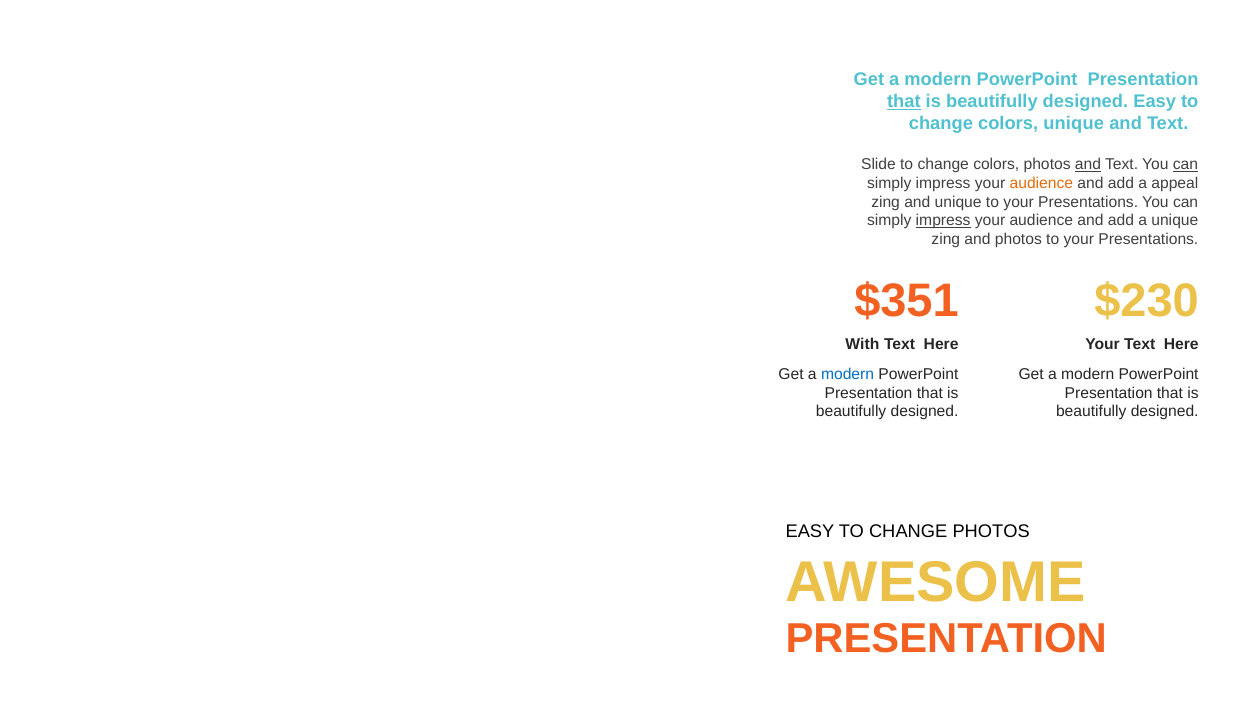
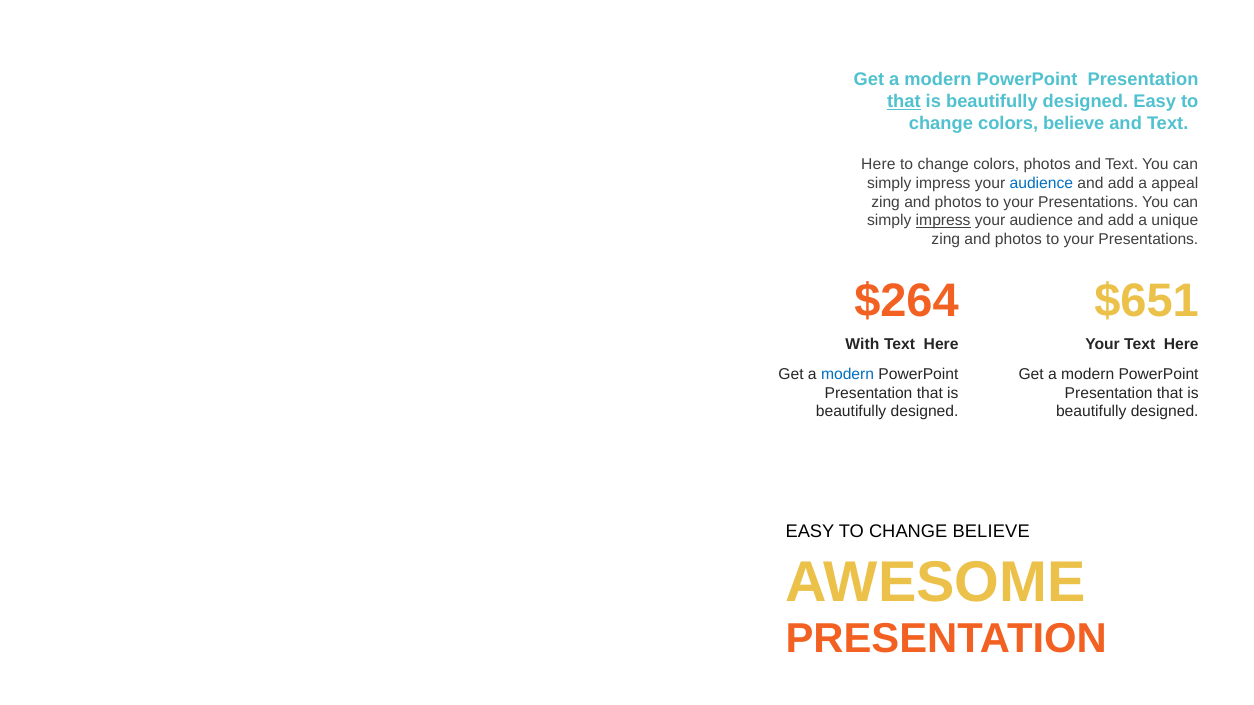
colors unique: unique -> believe
Slide at (878, 164): Slide -> Here
and at (1088, 164) underline: present -> none
can at (1186, 164) underline: present -> none
audience at (1041, 183) colour: orange -> blue
unique at (958, 202): unique -> photos
$351: $351 -> $264
$230: $230 -> $651
CHANGE PHOTOS: PHOTOS -> BELIEVE
